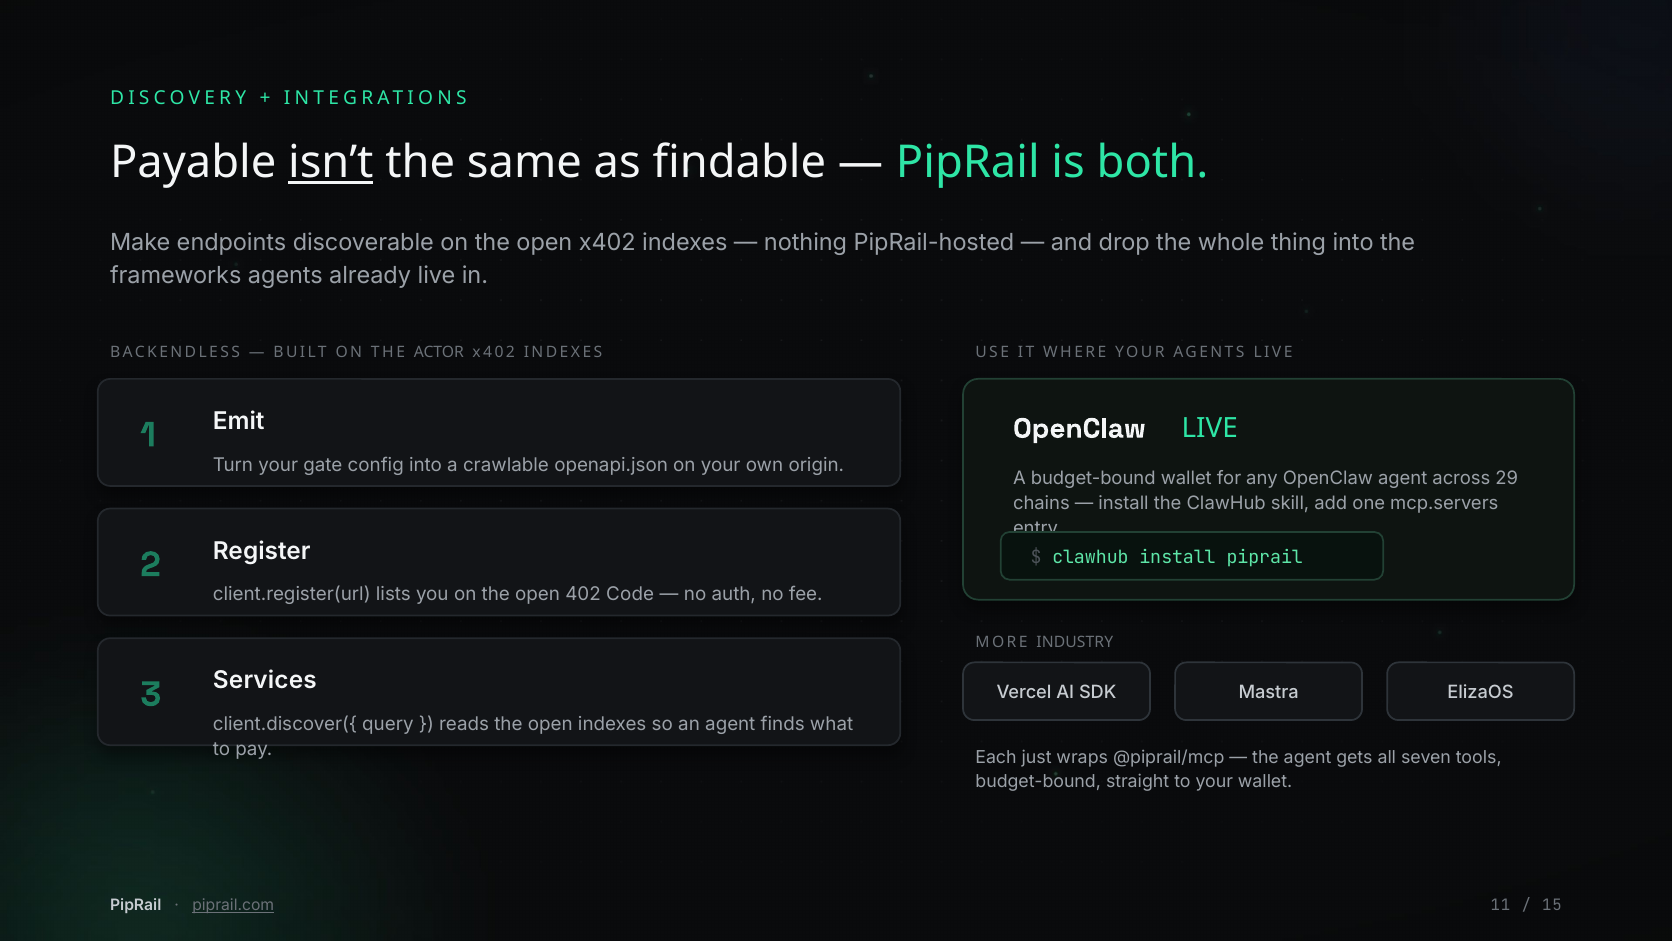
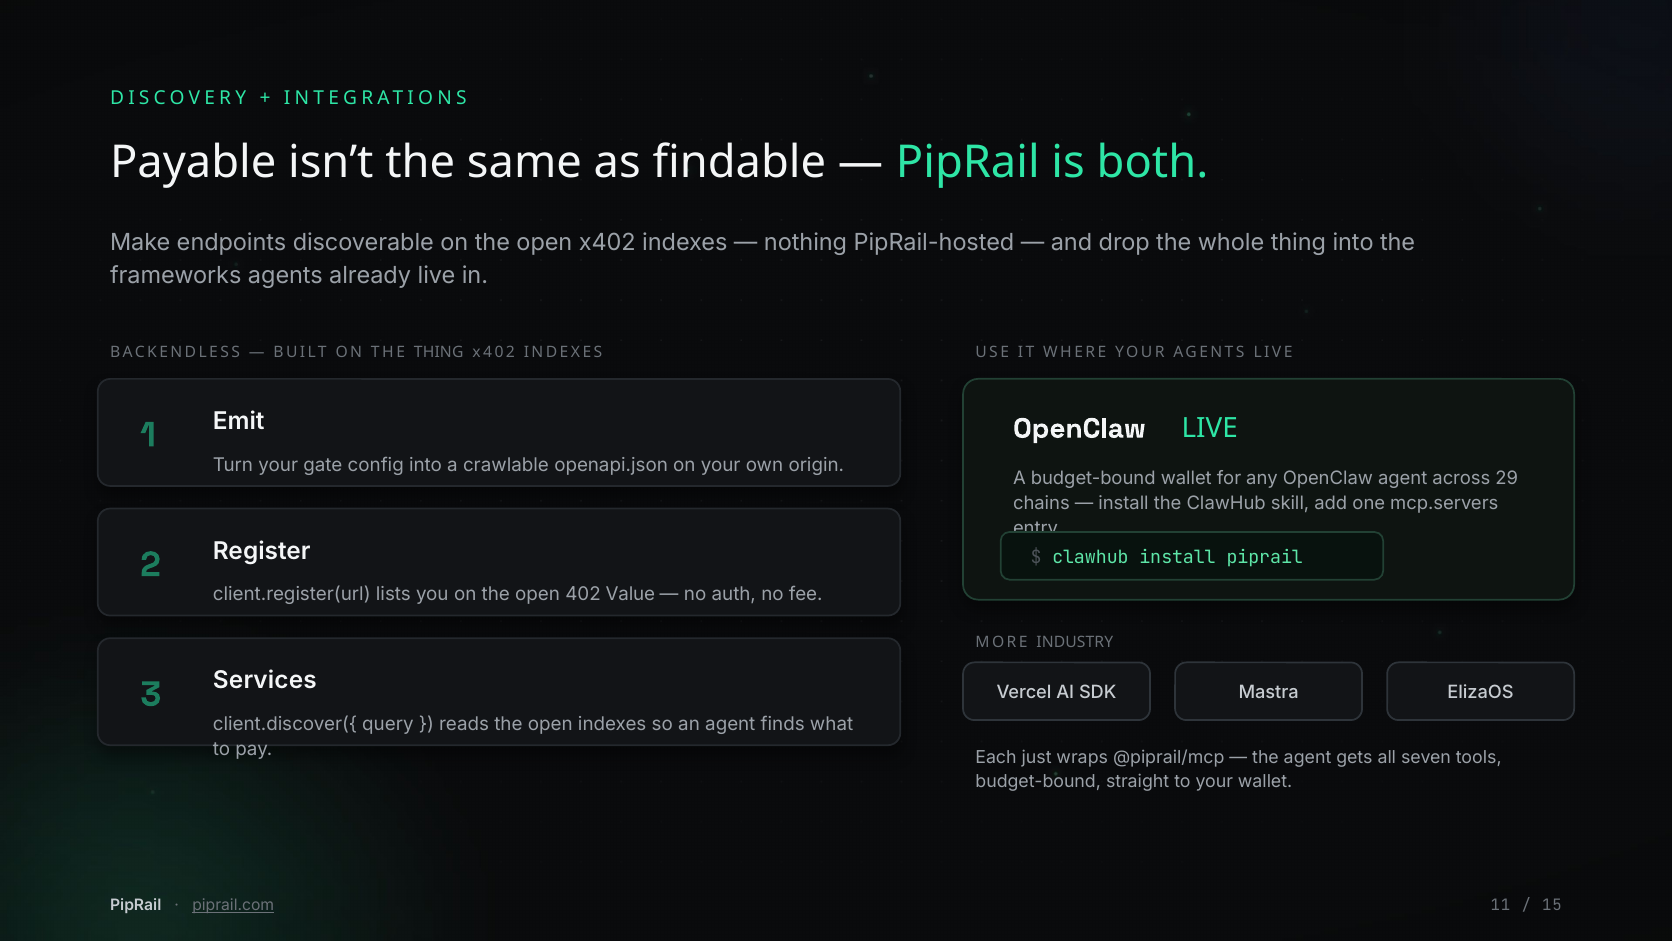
isn’t underline: present -> none
THE ACTOR: ACTOR -> THING
Code: Code -> Value
